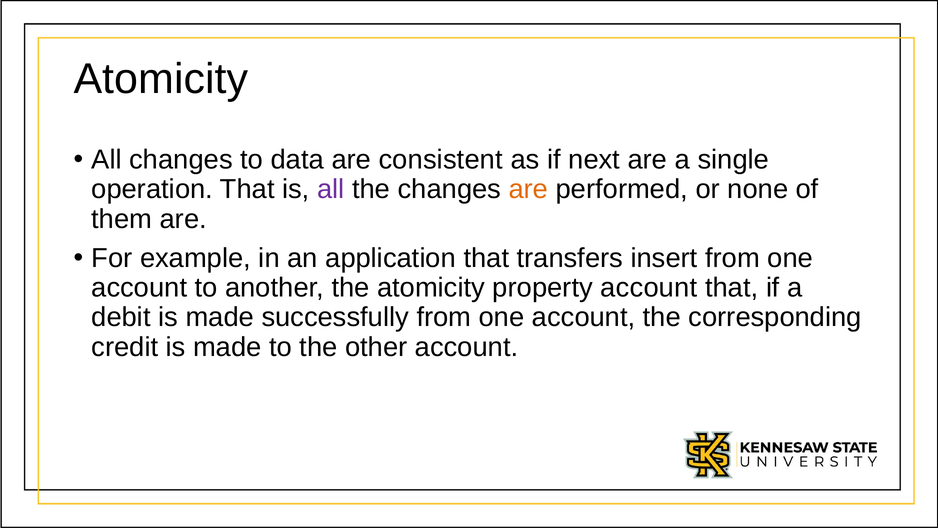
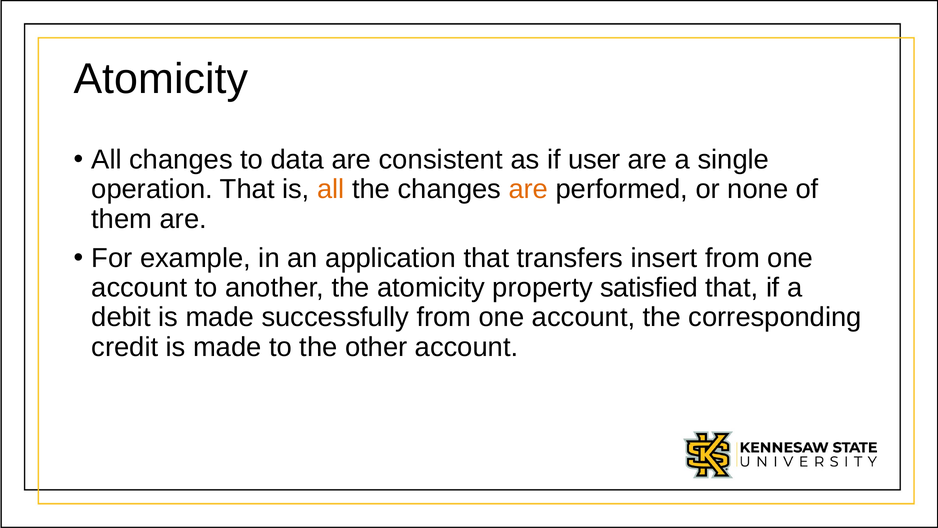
next: next -> user
all at (331, 189) colour: purple -> orange
property account: account -> satisfied
